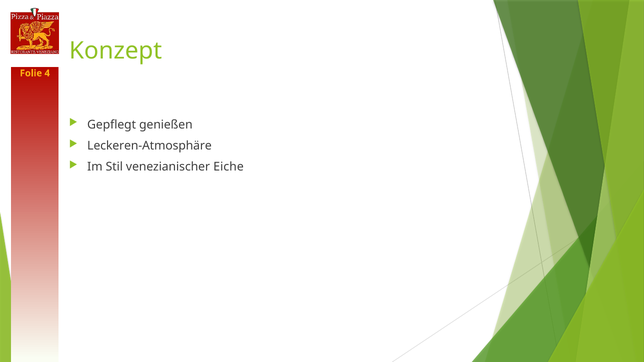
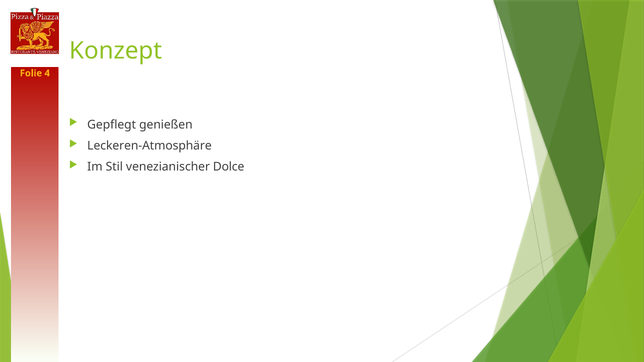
Eiche: Eiche -> Dolce
